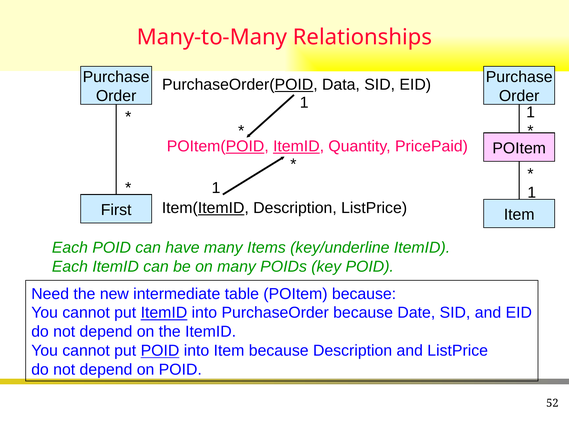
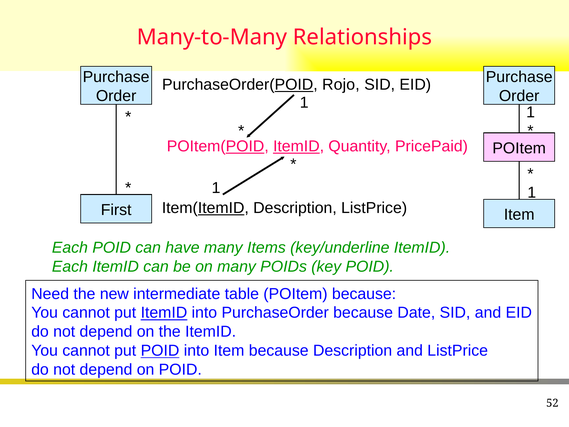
Data: Data -> Rojo
